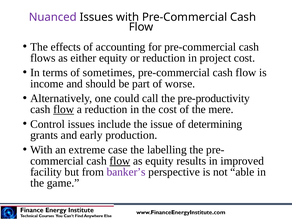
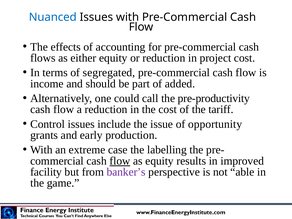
Nuanced colour: purple -> blue
sometimes: sometimes -> segregated
worse: worse -> added
flow at (64, 109) underline: present -> none
mere: mere -> tariff
determining: determining -> opportunity
